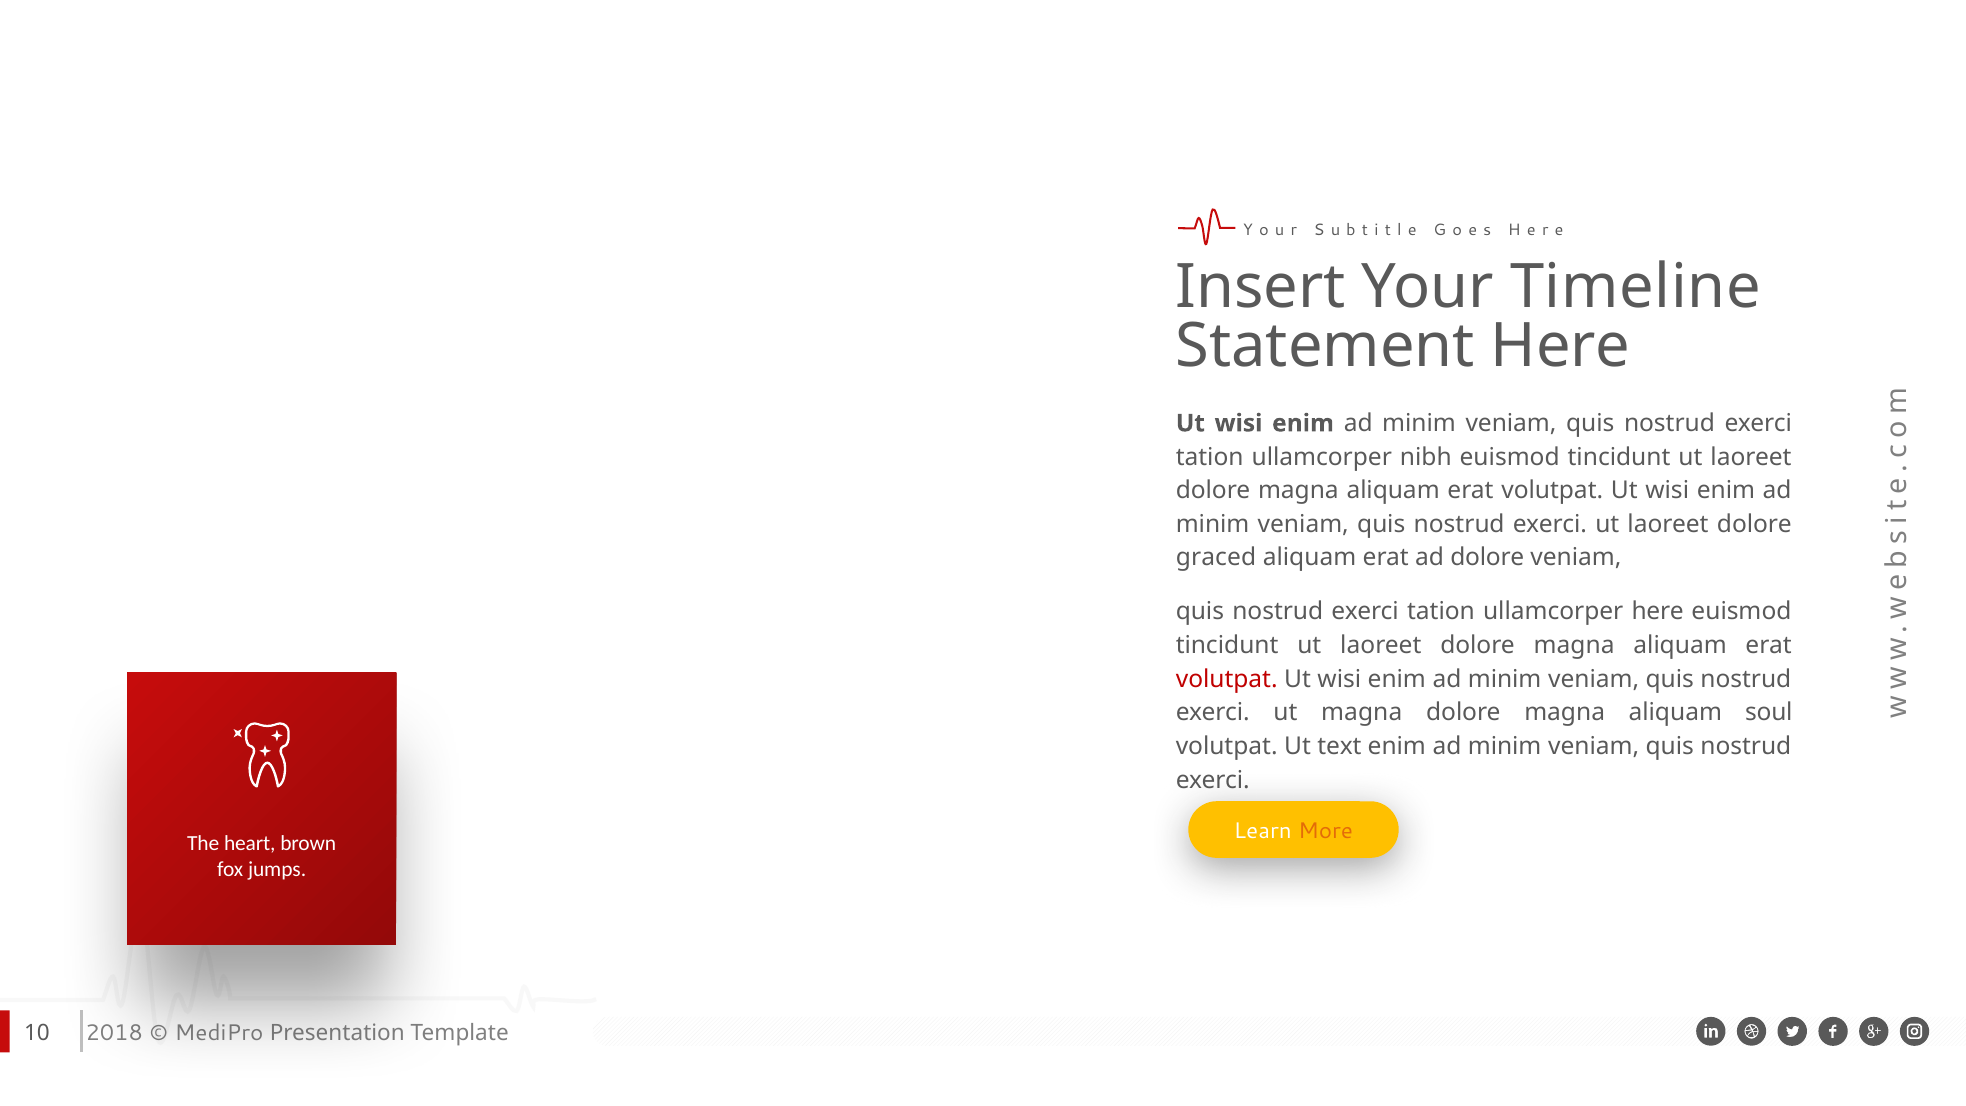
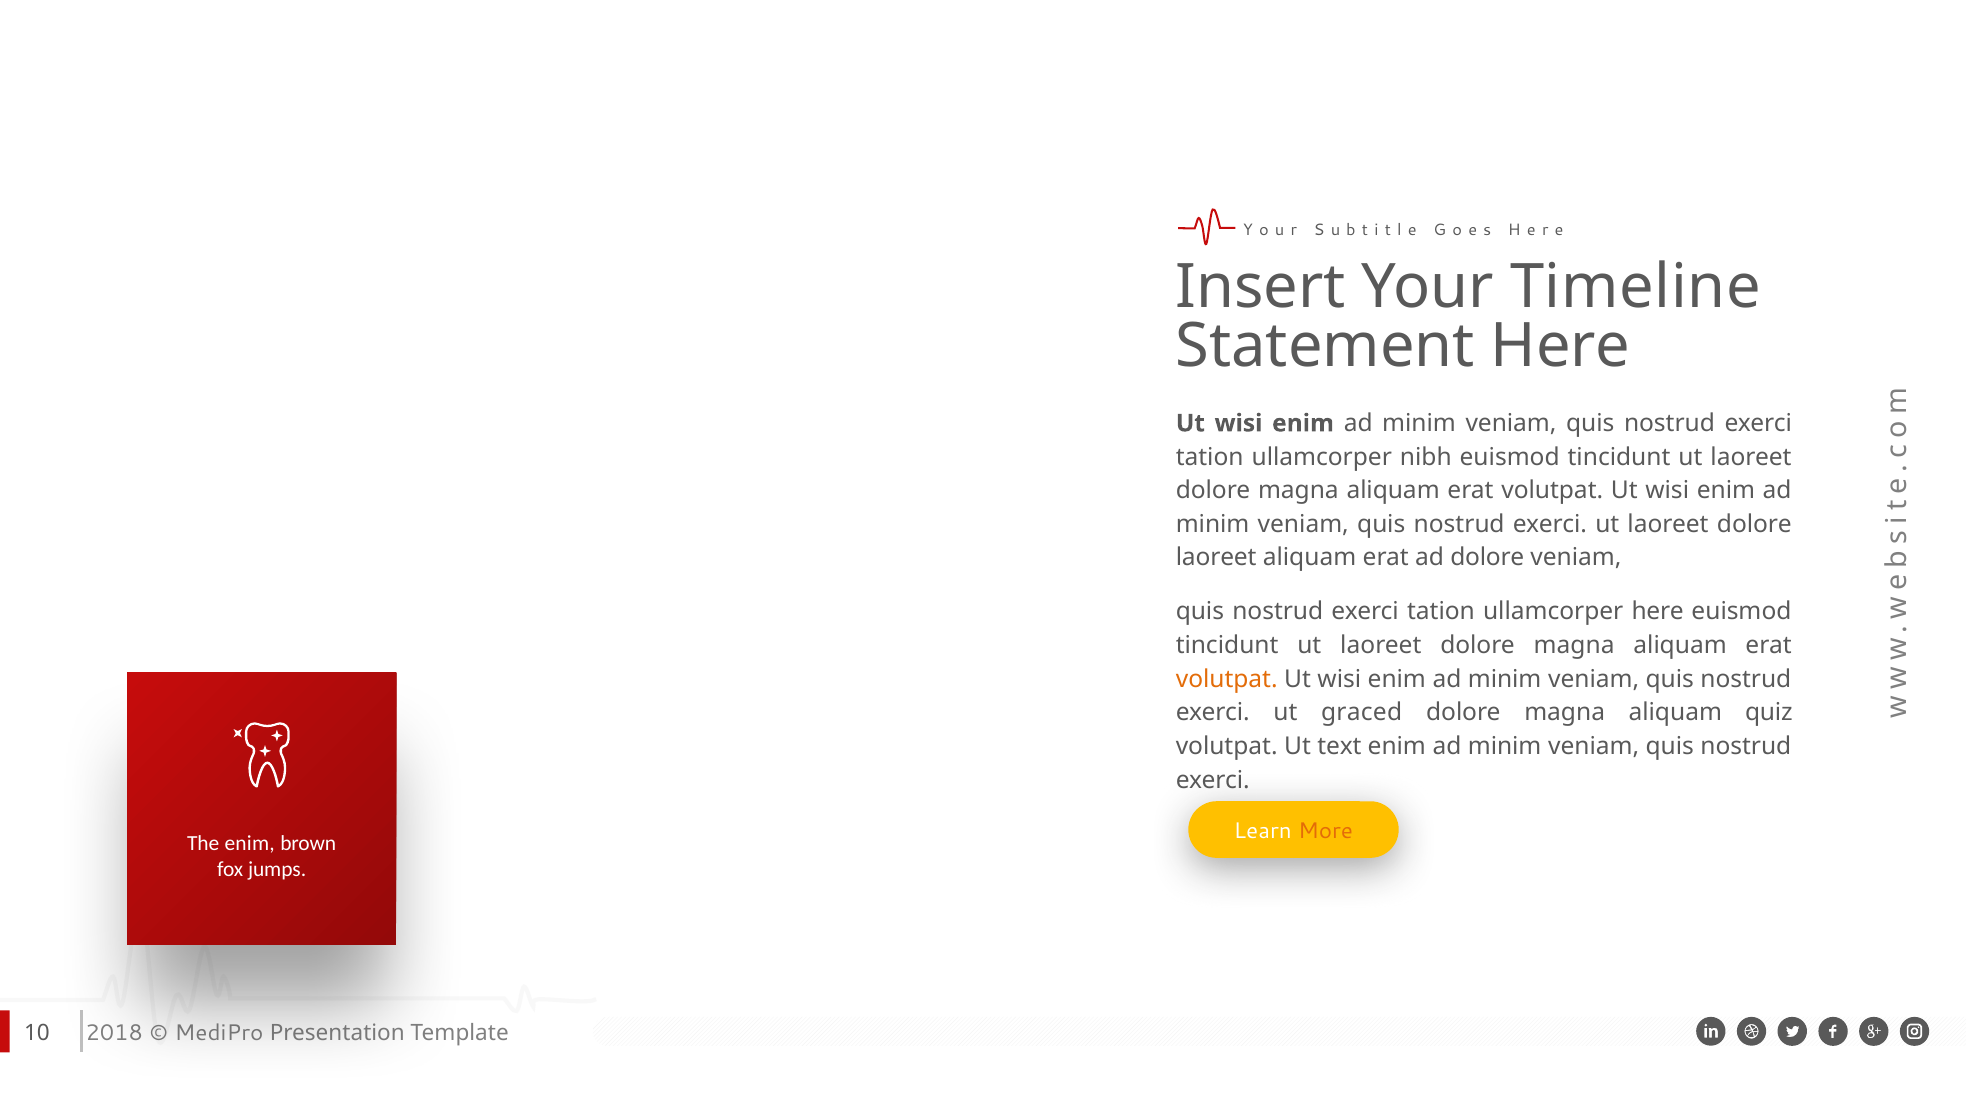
graced at (1216, 558): graced -> laoreet
volutpat at (1227, 679) colour: red -> orange
ut magna: magna -> graced
soul: soul -> quiz
The heart: heart -> enim
